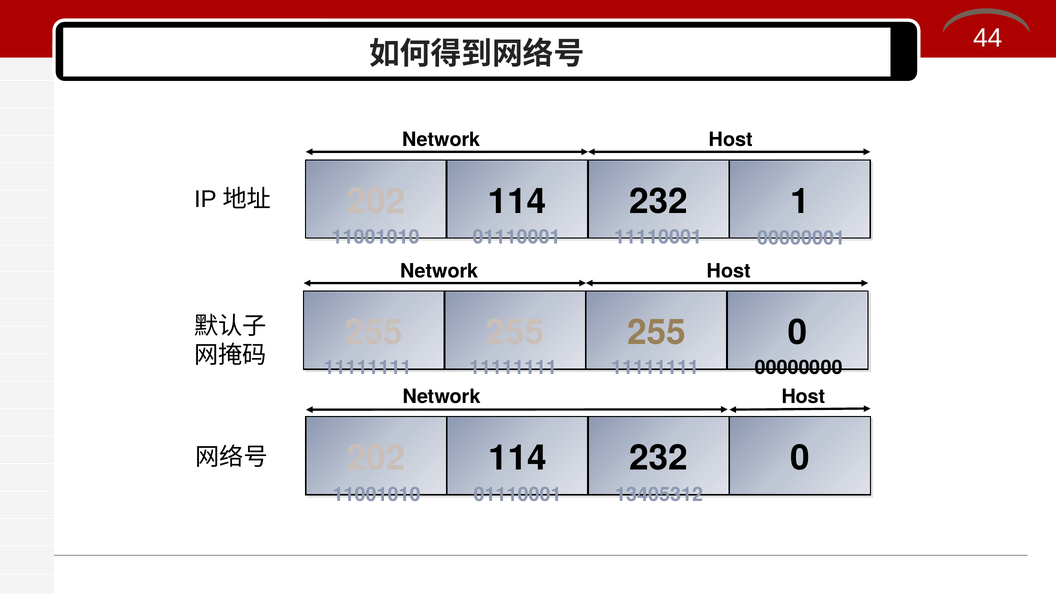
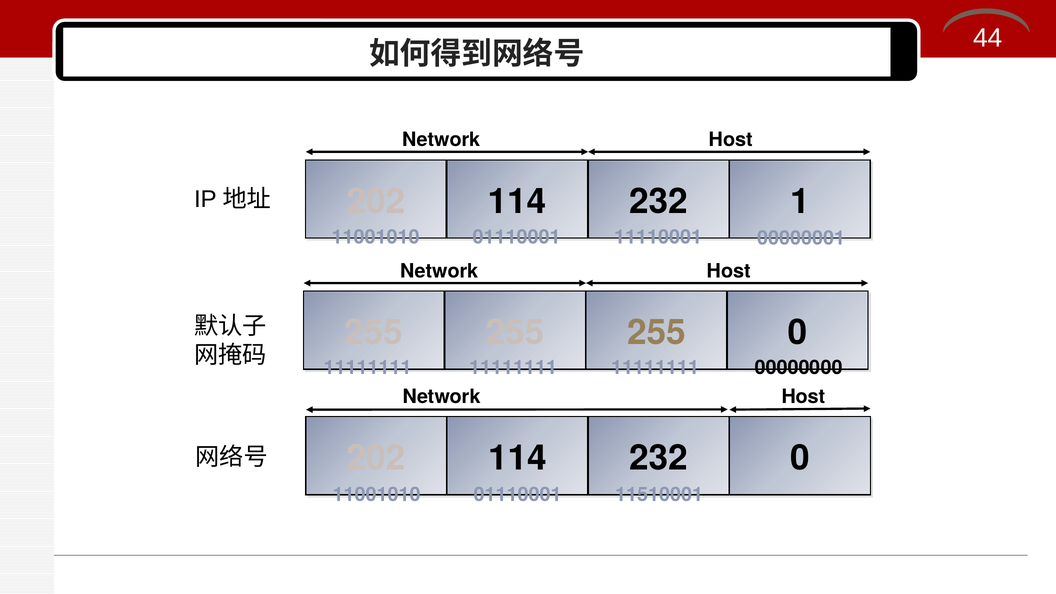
13405312: 13405312 -> 11510001
